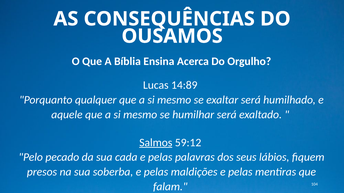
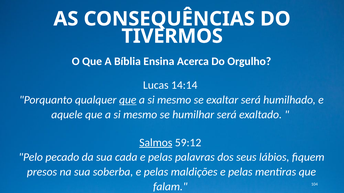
OUSAMOS: OUSAMOS -> TIVERMOS
14:89: 14:89 -> 14:14
que at (128, 100) underline: none -> present
